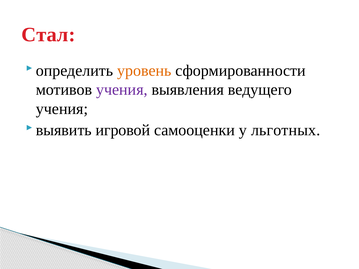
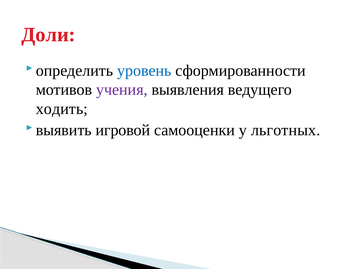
Стал: Стал -> Доли
уровень colour: orange -> blue
учения at (62, 109): учения -> ходить
